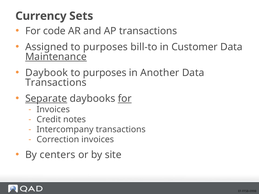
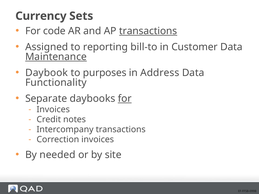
transactions at (148, 31) underline: none -> present
Assigned to purposes: purposes -> reporting
Another: Another -> Address
Transactions at (56, 83): Transactions -> Functionality
Separate underline: present -> none
centers: centers -> needed
